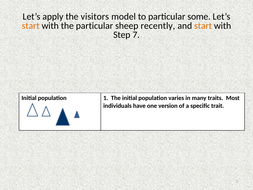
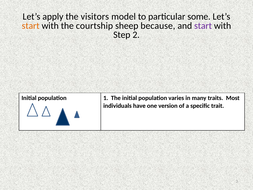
the particular: particular -> courtship
recently: recently -> because
start at (203, 26) colour: orange -> purple
7: 7 -> 2
